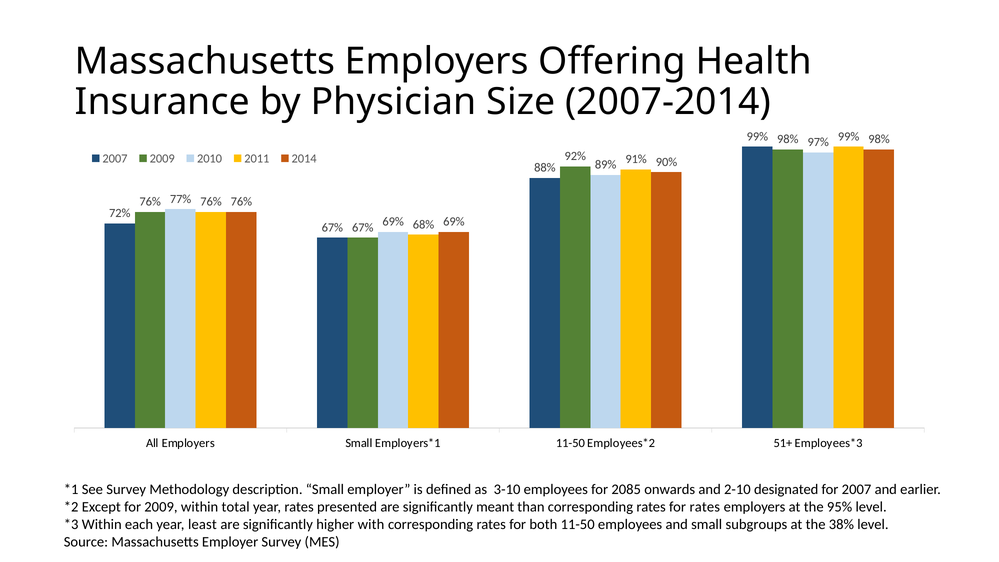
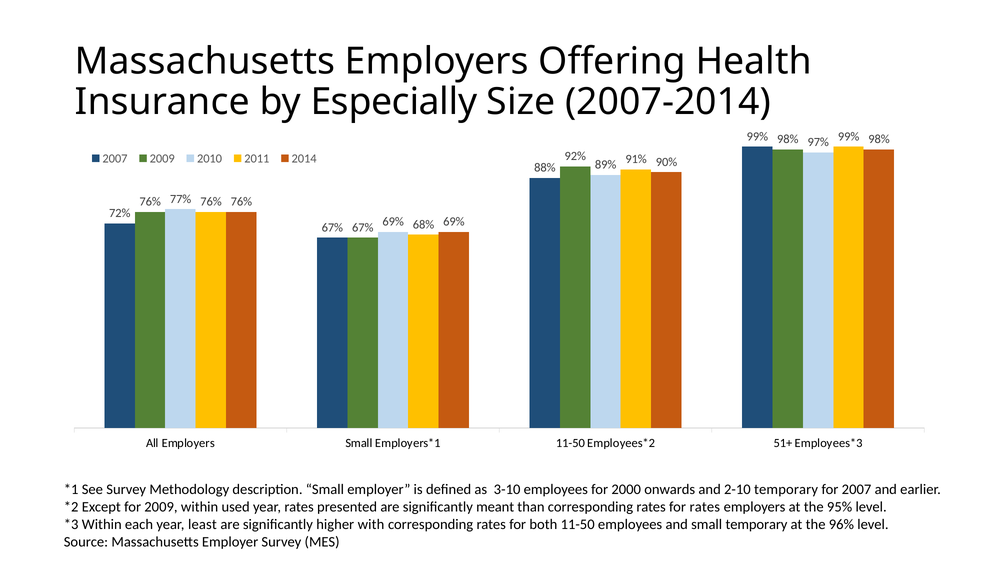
Physician: Physician -> Especially
2085: 2085 -> 2000
2-10 designated: designated -> temporary
total: total -> used
small subgroups: subgroups -> temporary
38%: 38% -> 96%
